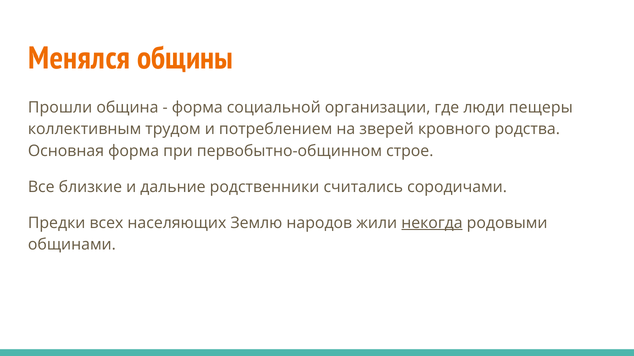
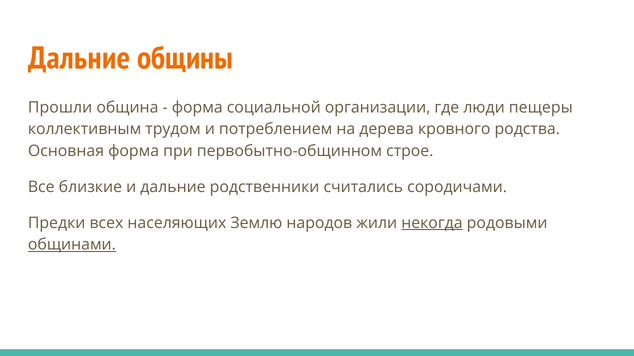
Менялся at (79, 58): Менялся -> Дальние
зверей: зверей -> дерева
общинами underline: none -> present
